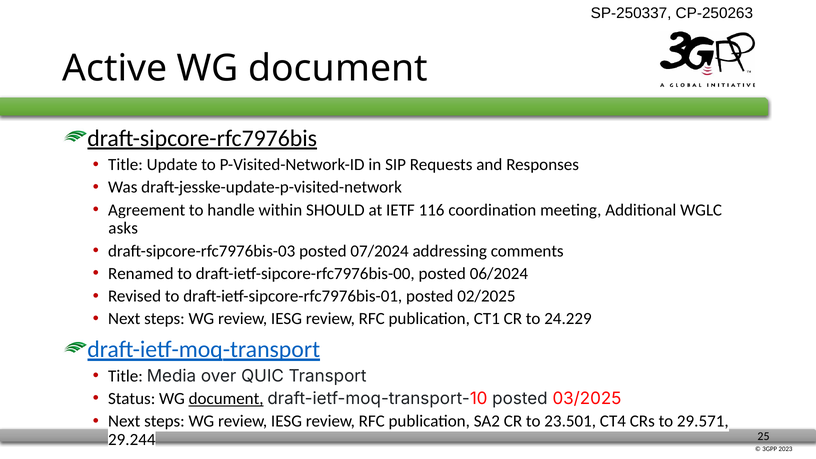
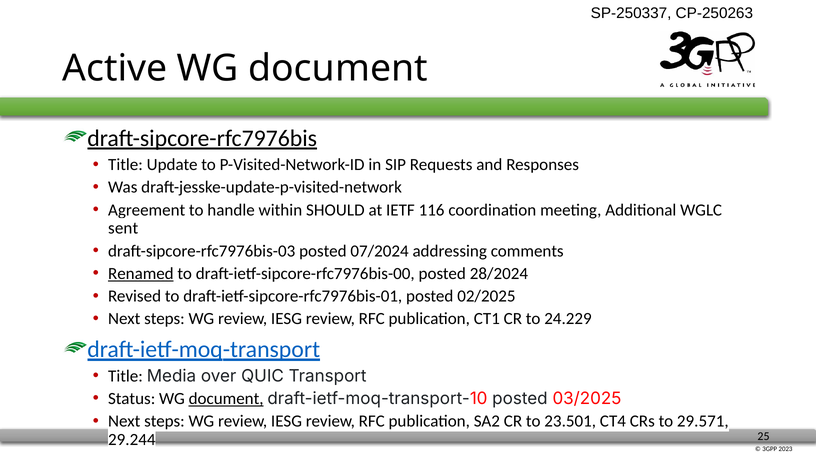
asks: asks -> sent
Renamed underline: none -> present
06/2024: 06/2024 -> 28/2024
